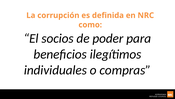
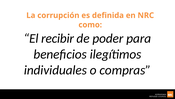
socios: socios -> recibir
